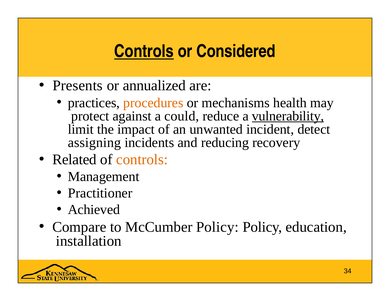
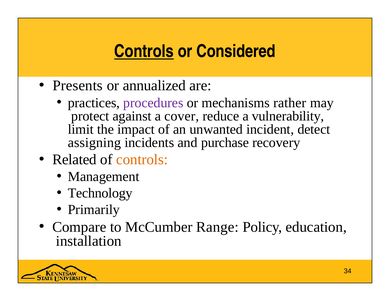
procedures colour: orange -> purple
health: health -> rather
could: could -> cover
vulnerability underline: present -> none
reducing: reducing -> purchase
Practitioner: Practitioner -> Technology
Achieved: Achieved -> Primarily
McCumber Policy: Policy -> Range
